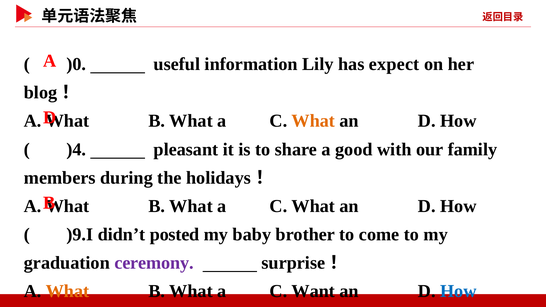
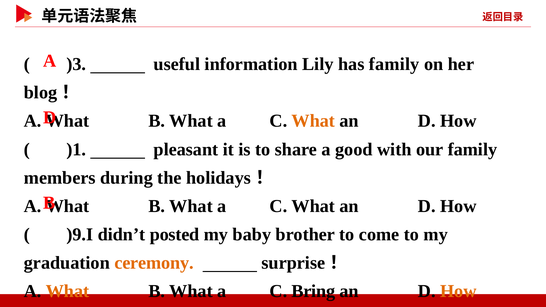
)0: )0 -> )3
has expect: expect -> family
)4: )4 -> )1
ceremony colour: purple -> orange
Want: Want -> Bring
How at (458, 291) colour: blue -> orange
